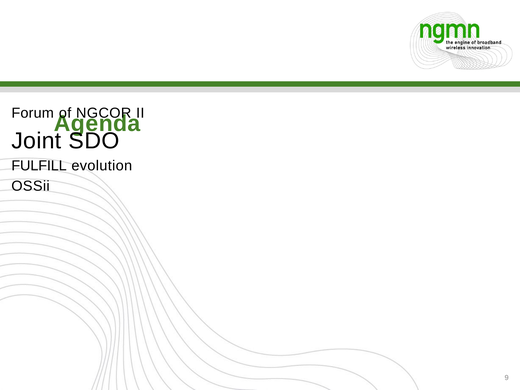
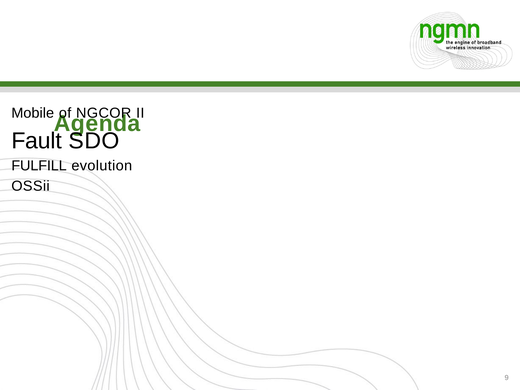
Forum: Forum -> Mobile
Joint: Joint -> Fault
